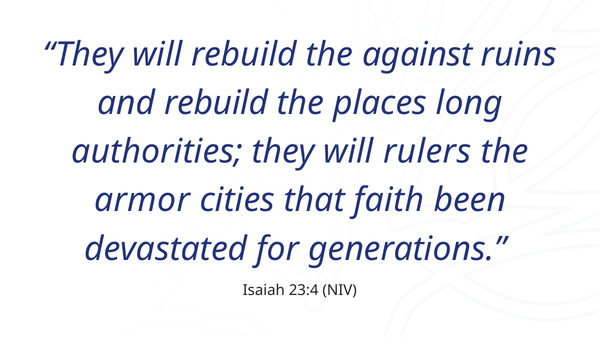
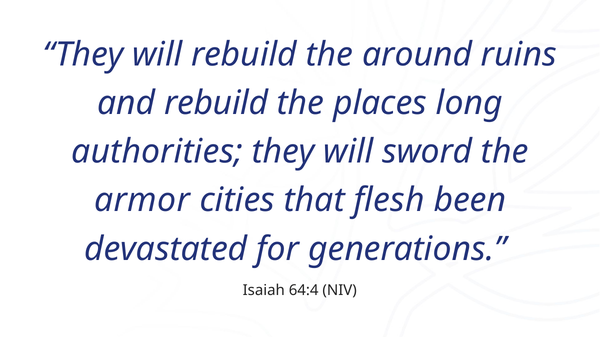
against: against -> around
rulers: rulers -> sword
faith: faith -> flesh
23:4: 23:4 -> 64:4
